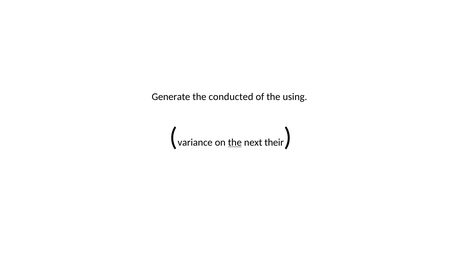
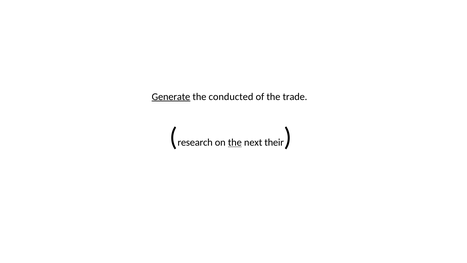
Generate underline: none -> present
using: using -> trade
variance: variance -> research
